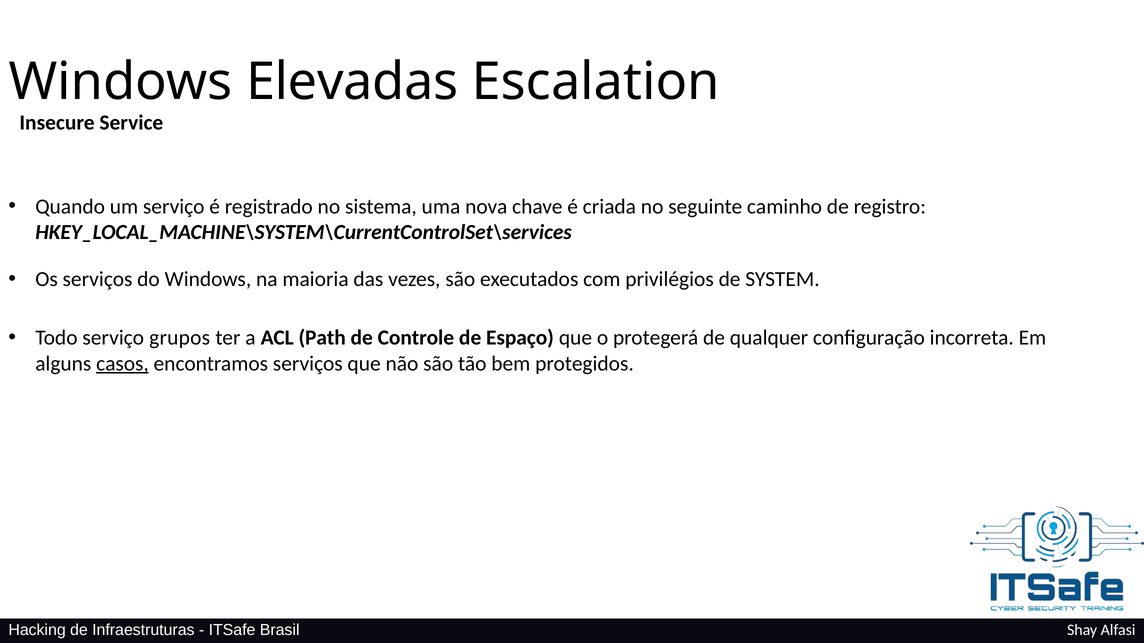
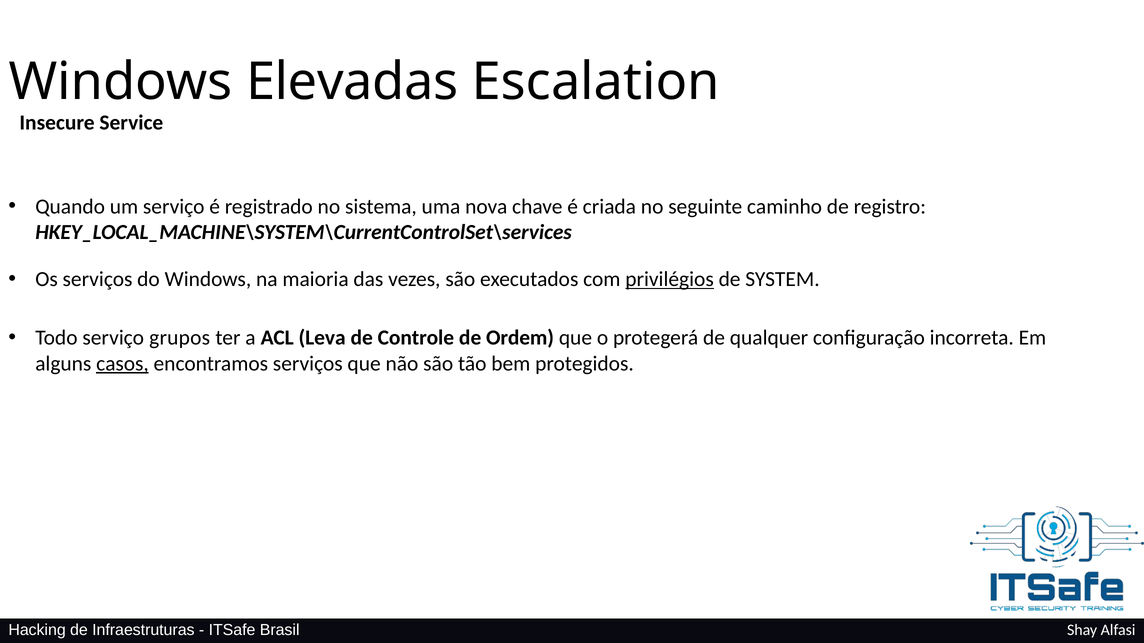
privilégios underline: none -> present
Path: Path -> Leva
Espaço: Espaço -> Ordem
